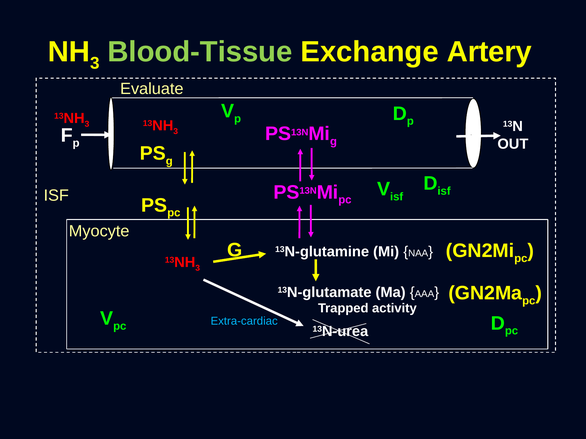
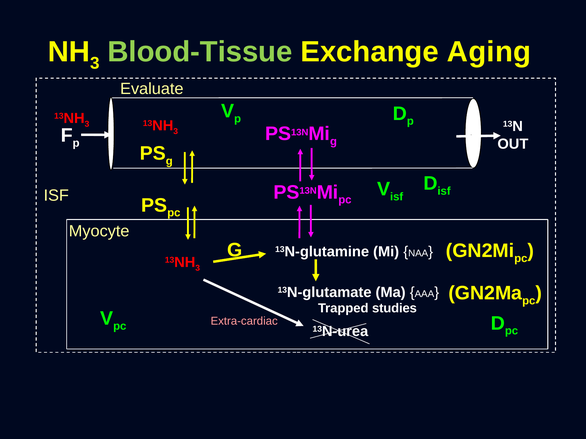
Artery: Artery -> Aging
activity: activity -> studies
Extra-cardiac colour: light blue -> pink
